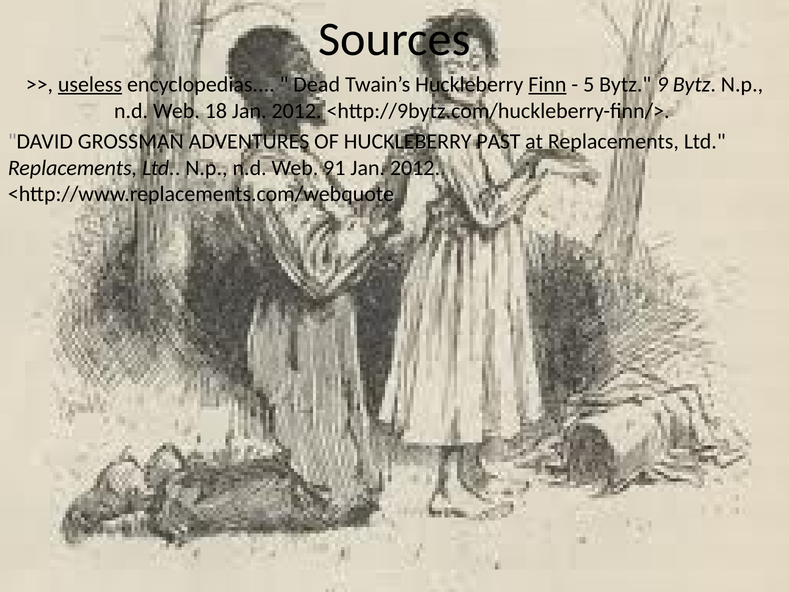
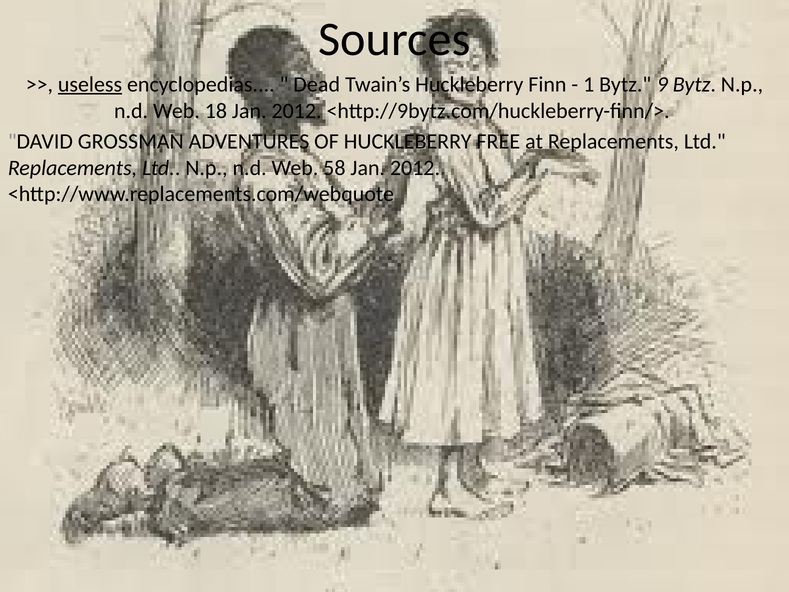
Finn underline: present -> none
5: 5 -> 1
PAST: PAST -> FREE
91: 91 -> 58
